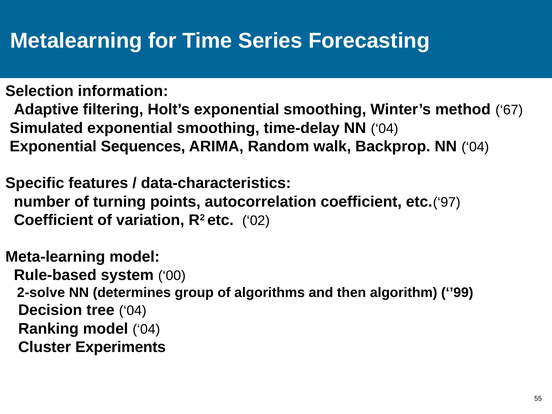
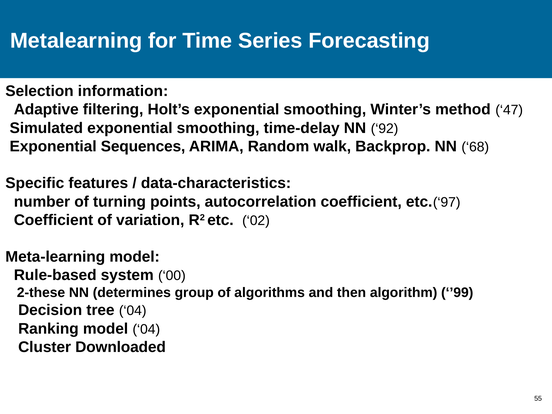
67: 67 -> 47
time-delay NN 04: 04 -> 92
Backprop NN 04: 04 -> 68
2-solve: 2-solve -> 2-these
Experiments: Experiments -> Downloaded
